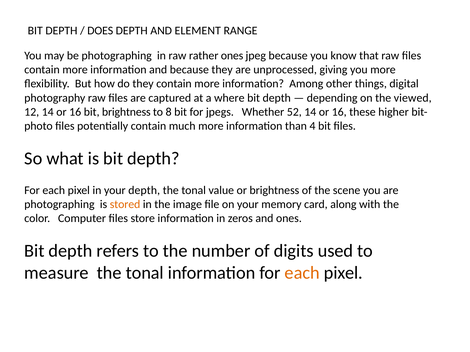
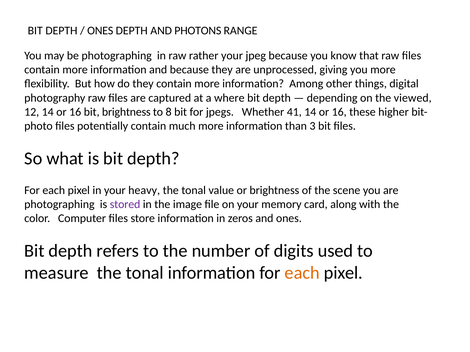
DOES at (100, 31): DOES -> ONES
ELEMENT: ELEMENT -> PHOTONS
rather ones: ones -> your
52: 52 -> 41
4: 4 -> 3
your depth: depth -> heavy
stored colour: orange -> purple
